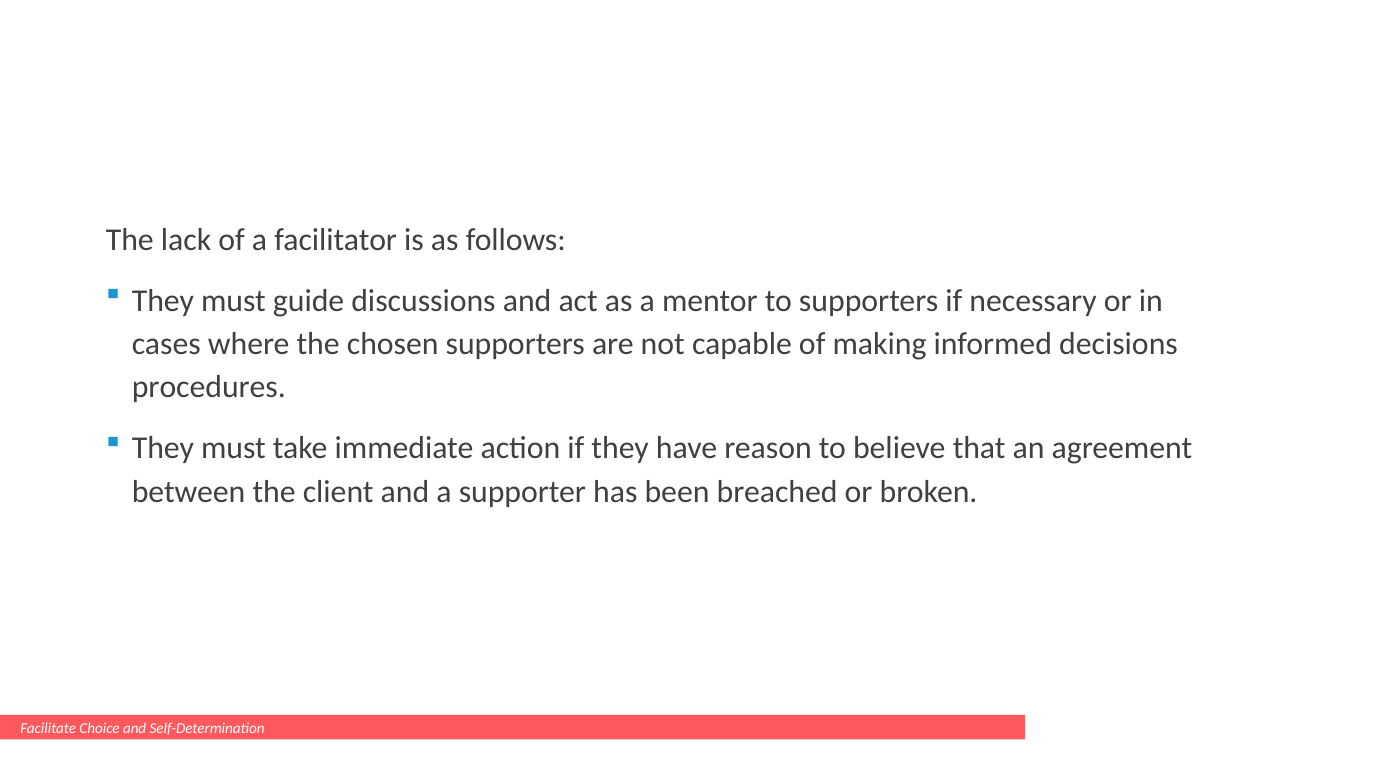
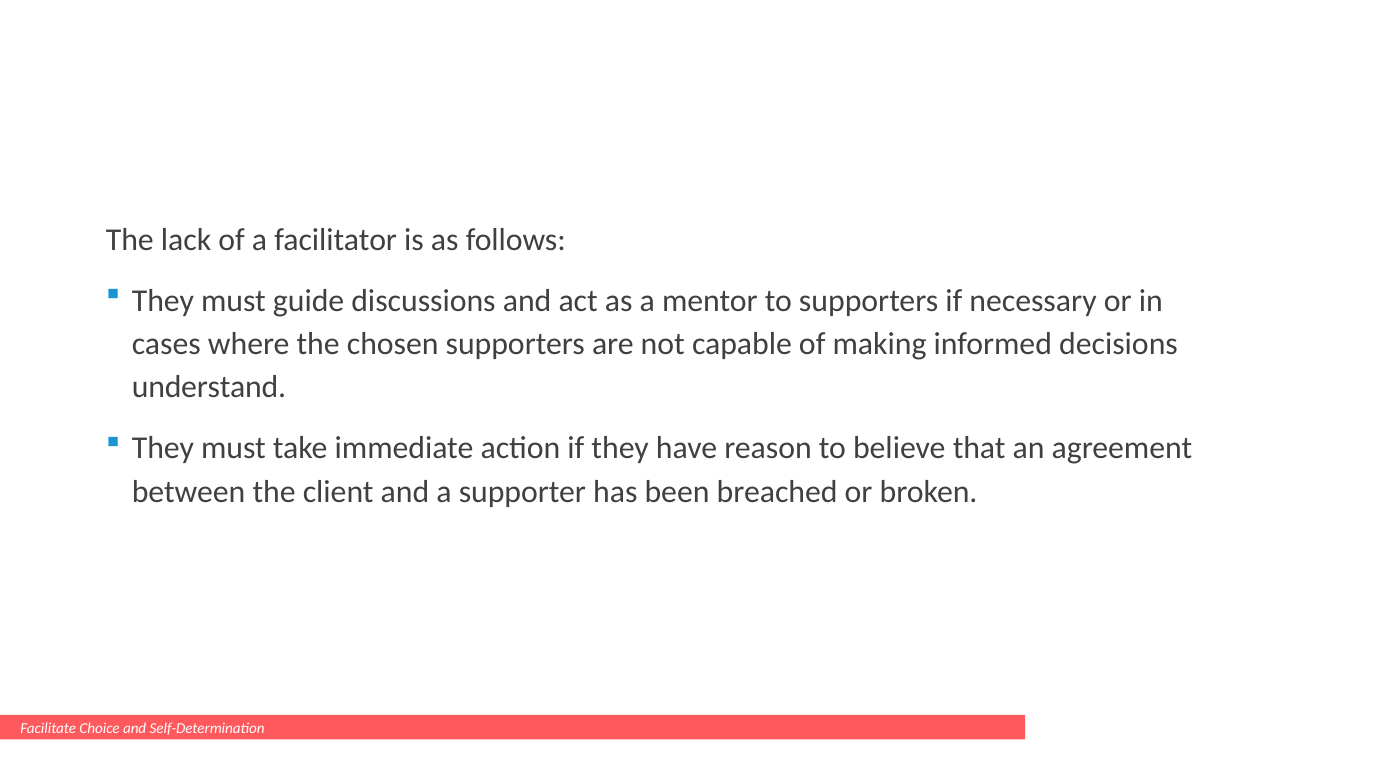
procedures: procedures -> understand
